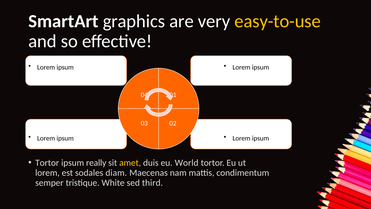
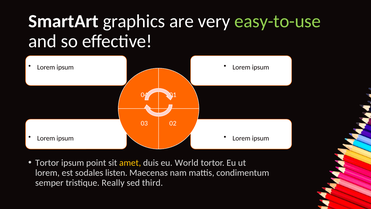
easy-to-use colour: yellow -> light green
really: really -> point
diam: diam -> listen
White: White -> Really
